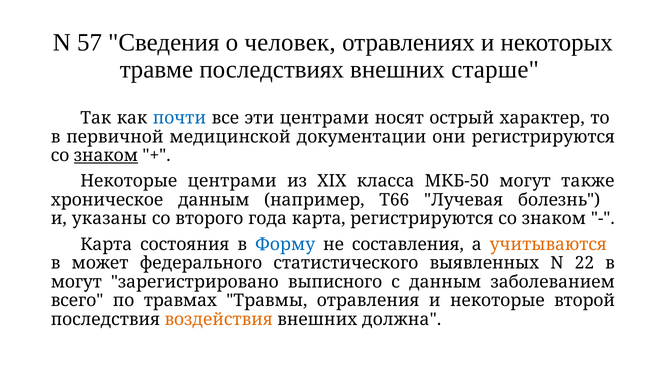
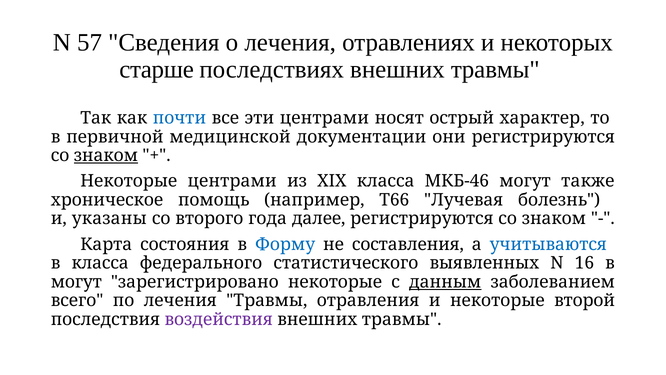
о человек: человек -> лечения
травме: травме -> старше
последствиях внешних старше: старше -> травмы
МКБ-50: МКБ-50 -> МКБ-46
хроническое данным: данным -> помощь
года карта: карта -> далее
учитываются colour: orange -> blue
в может: может -> класса
22: 22 -> 16
зарегистрировано выписного: выписного -> некоторые
данным at (445, 282) underline: none -> present
по травмах: травмах -> лечения
воздействия colour: orange -> purple
должна at (402, 319): должна -> травмы
